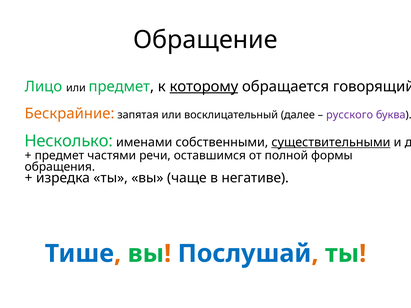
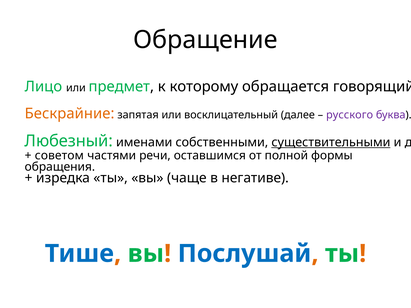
которому underline: present -> none
Несколько: Несколько -> Любезный
предмет at (59, 156): предмет -> советом
